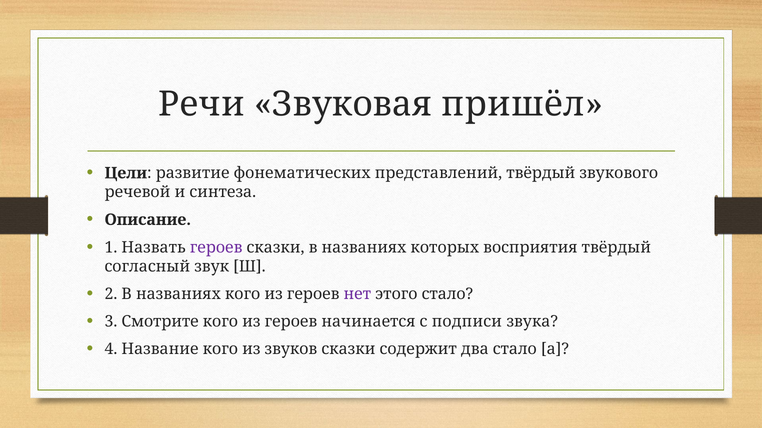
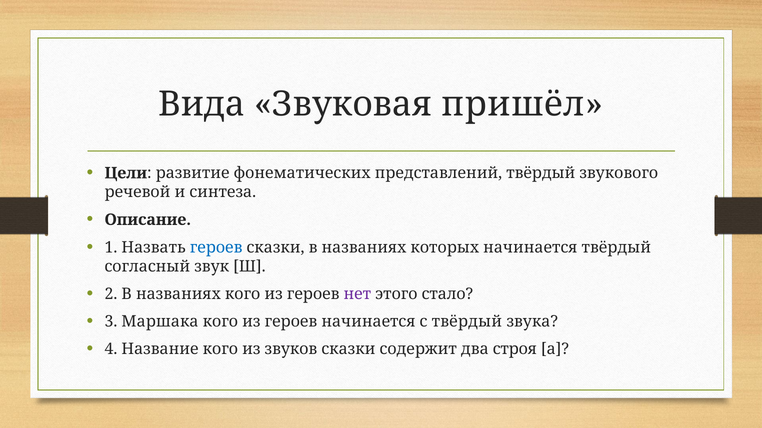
Речи: Речи -> Вида
героев at (216, 248) colour: purple -> blue
которых восприятия: восприятия -> начинается
Смотрите: Смотрите -> Маршака
с подписи: подписи -> твёрдый
два стало: стало -> строя
